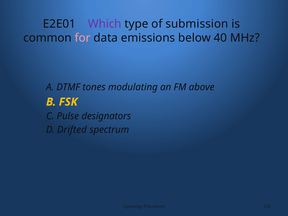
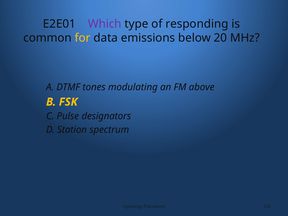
submission: submission -> responding
for colour: pink -> yellow
40: 40 -> 20
Drifted: Drifted -> Station
